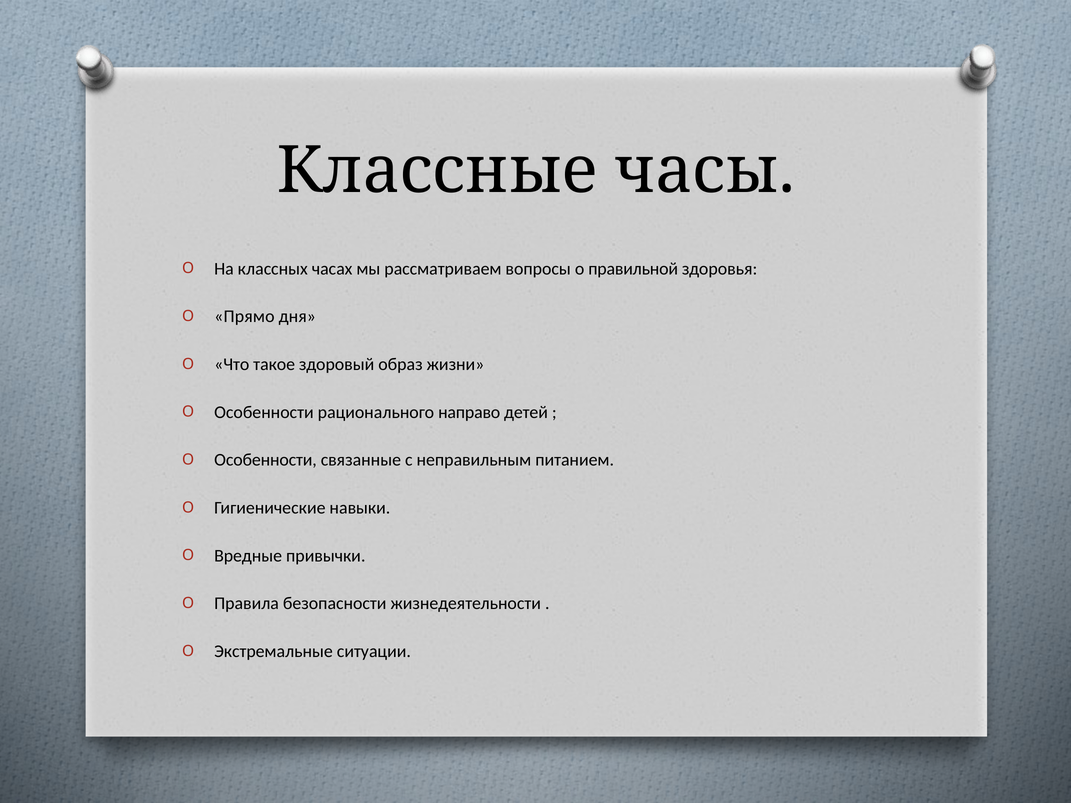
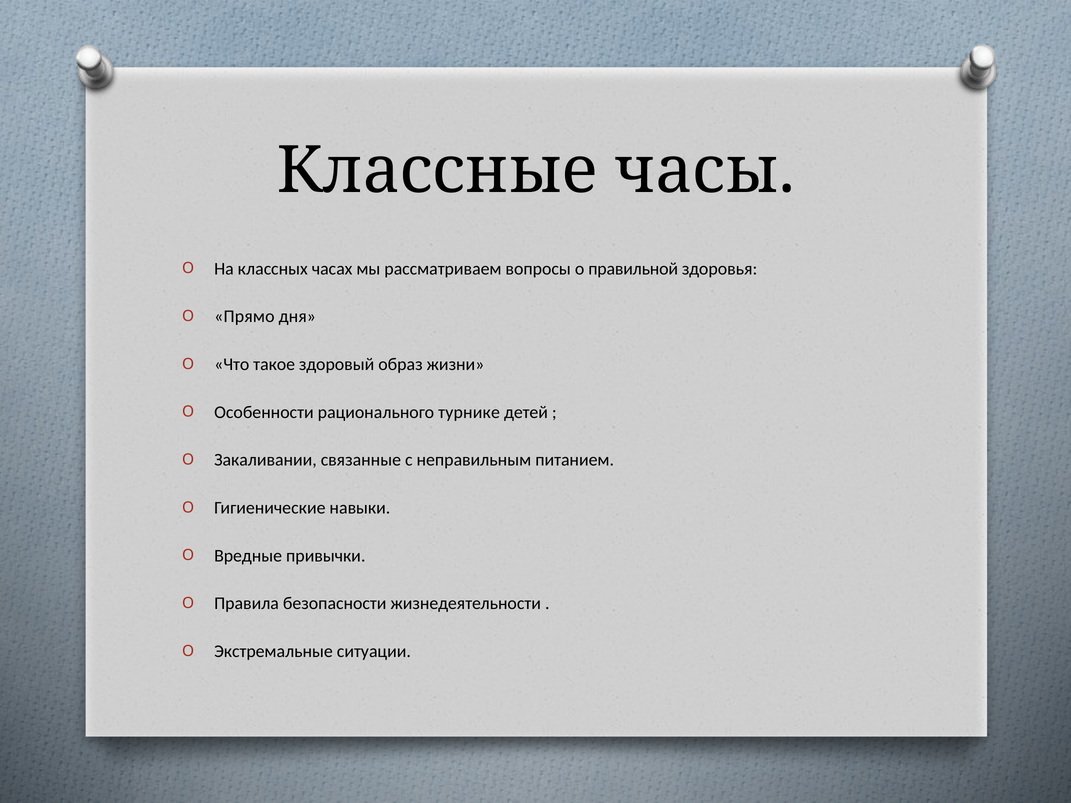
направо: направо -> турнике
Особенности at (266, 460): Особенности -> Закаливании
